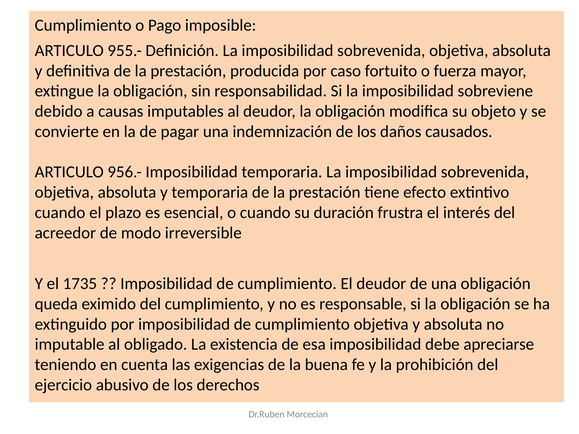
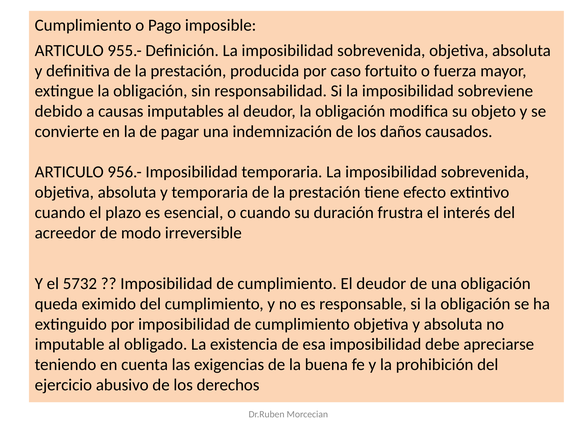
1735: 1735 -> 5732
